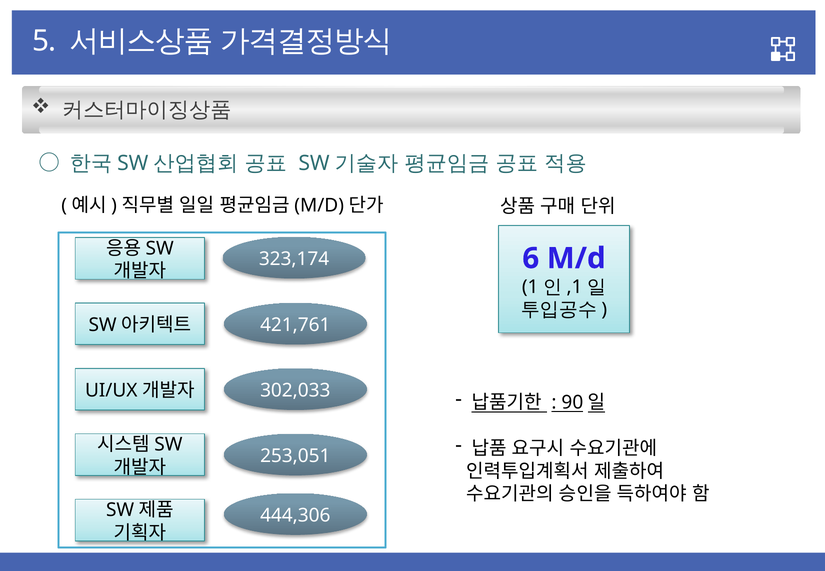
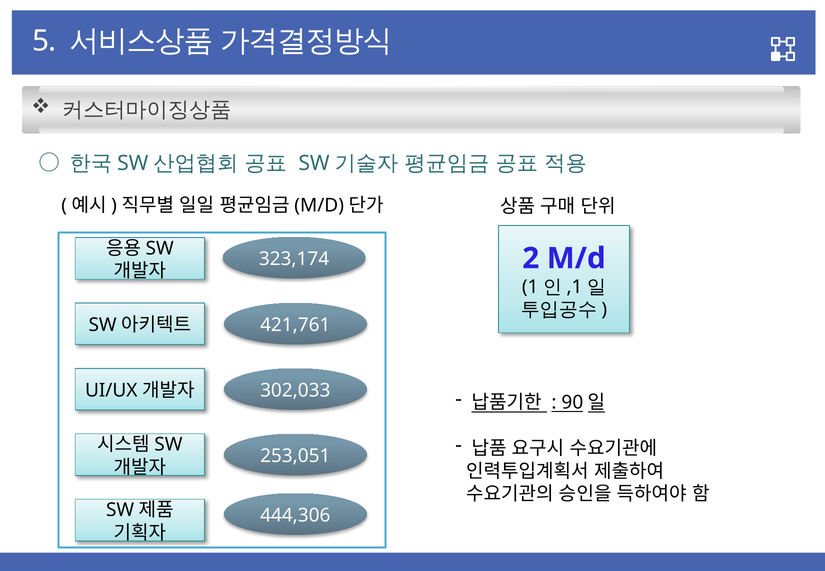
6: 6 -> 2
